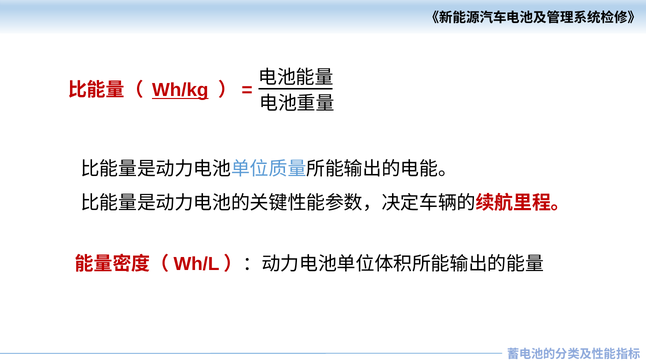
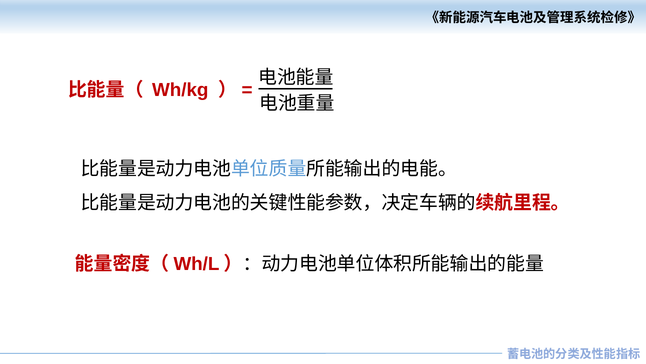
Wh/kg underline: present -> none
